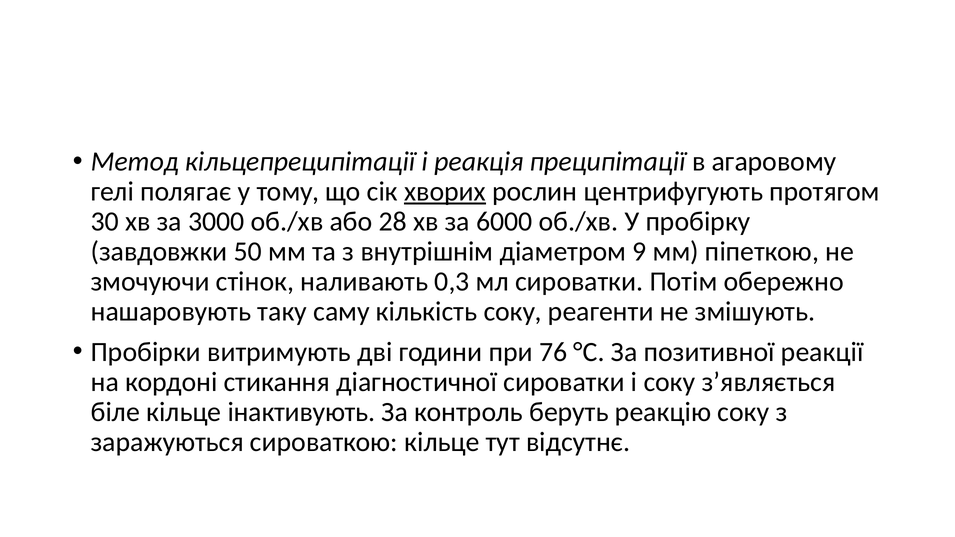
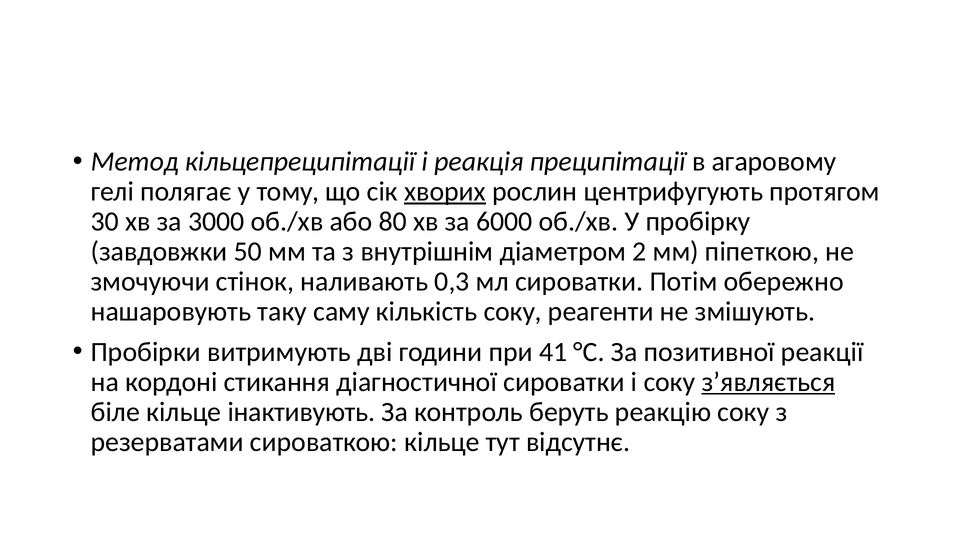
28: 28 -> 80
9: 9 -> 2
76: 76 -> 41
з’являється underline: none -> present
заражуються: заражуються -> резерватами
